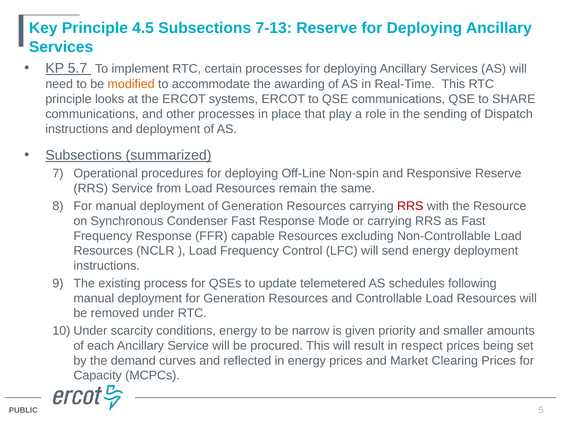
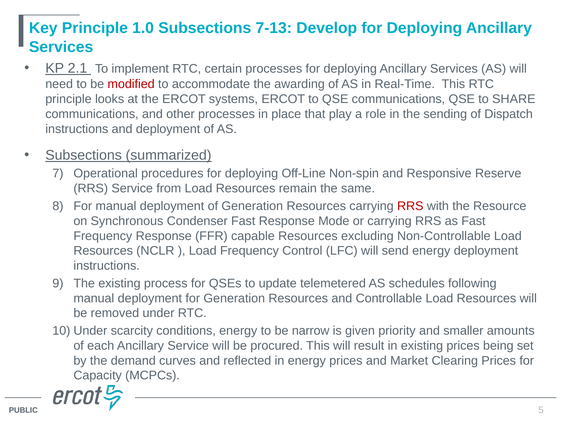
4.5: 4.5 -> 1.0
7-13 Reserve: Reserve -> Develop
5.7: 5.7 -> 2.1
modified colour: orange -> red
in respect: respect -> existing
